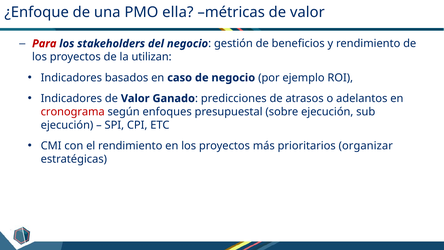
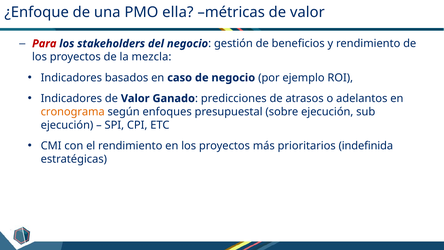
utilizan: utilizan -> mezcla
cronograma colour: red -> orange
organizar: organizar -> indefinida
